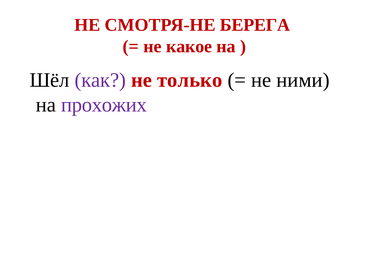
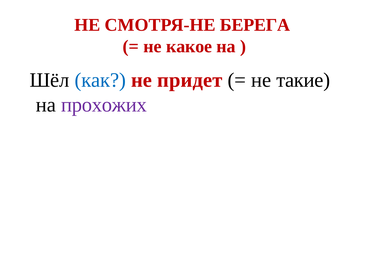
как colour: purple -> blue
только: только -> придет
ними: ними -> такие
